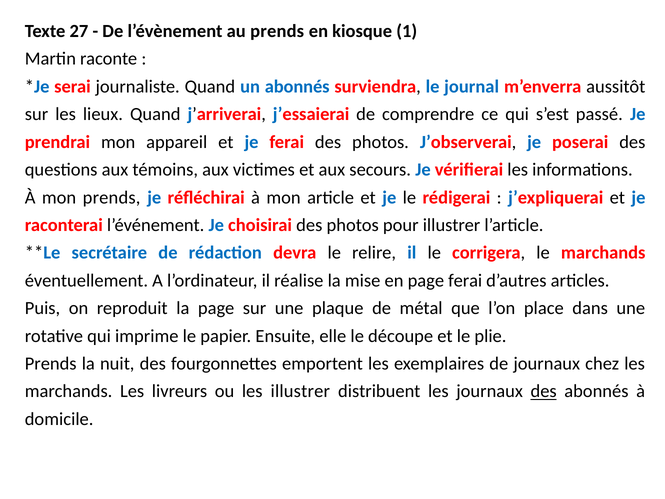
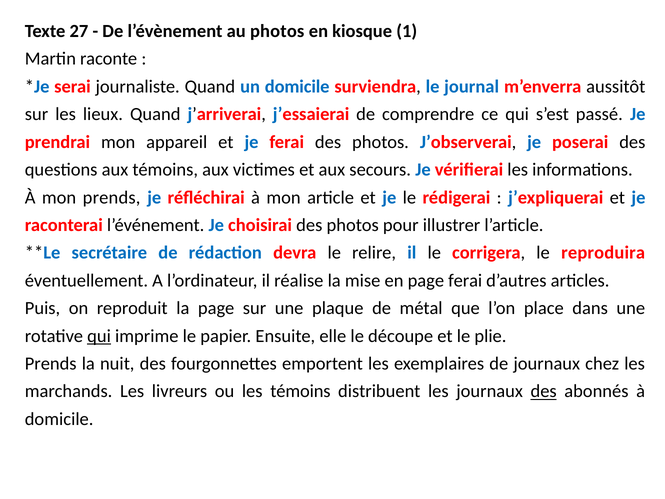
au prends: prends -> photos
un abonnés: abonnés -> domicile
le marchands: marchands -> reproduira
qui at (99, 336) underline: none -> present
les illustrer: illustrer -> témoins
